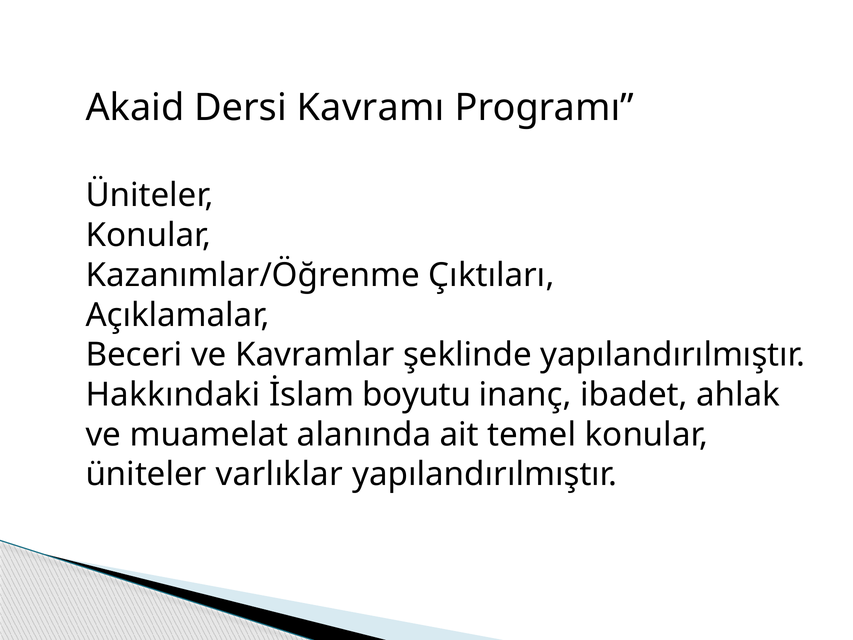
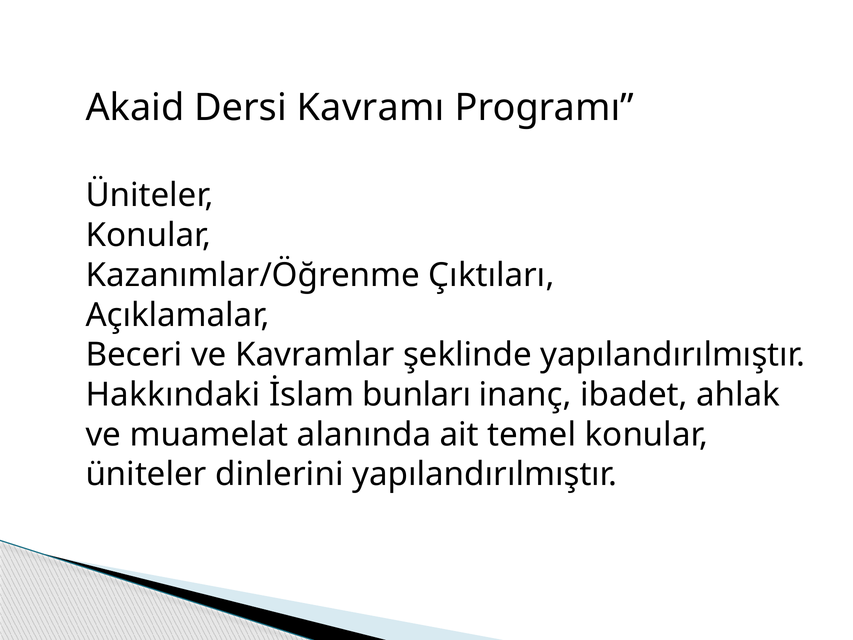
boyutu: boyutu -> bunları
varlıklar: varlıklar -> dinlerini
